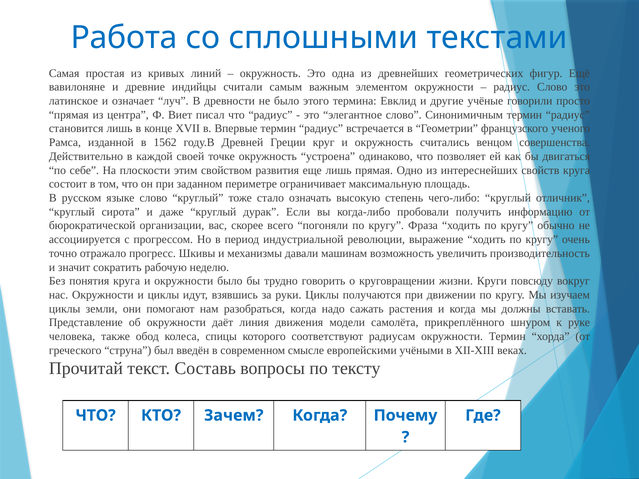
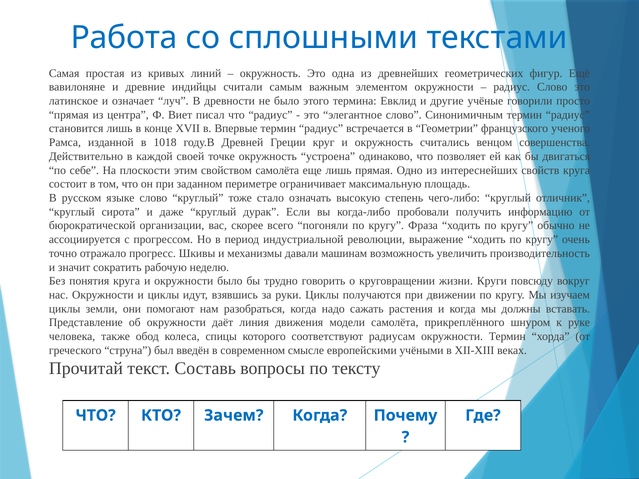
1562: 1562 -> 1018
свойством развития: развития -> самолёта
